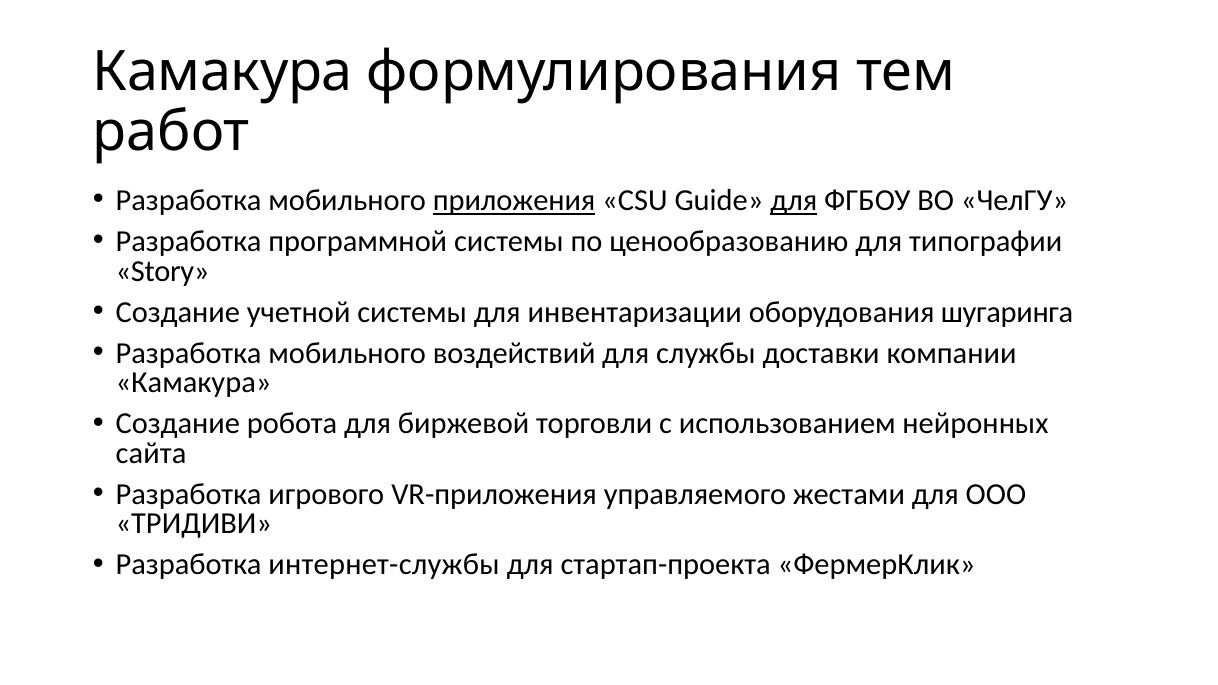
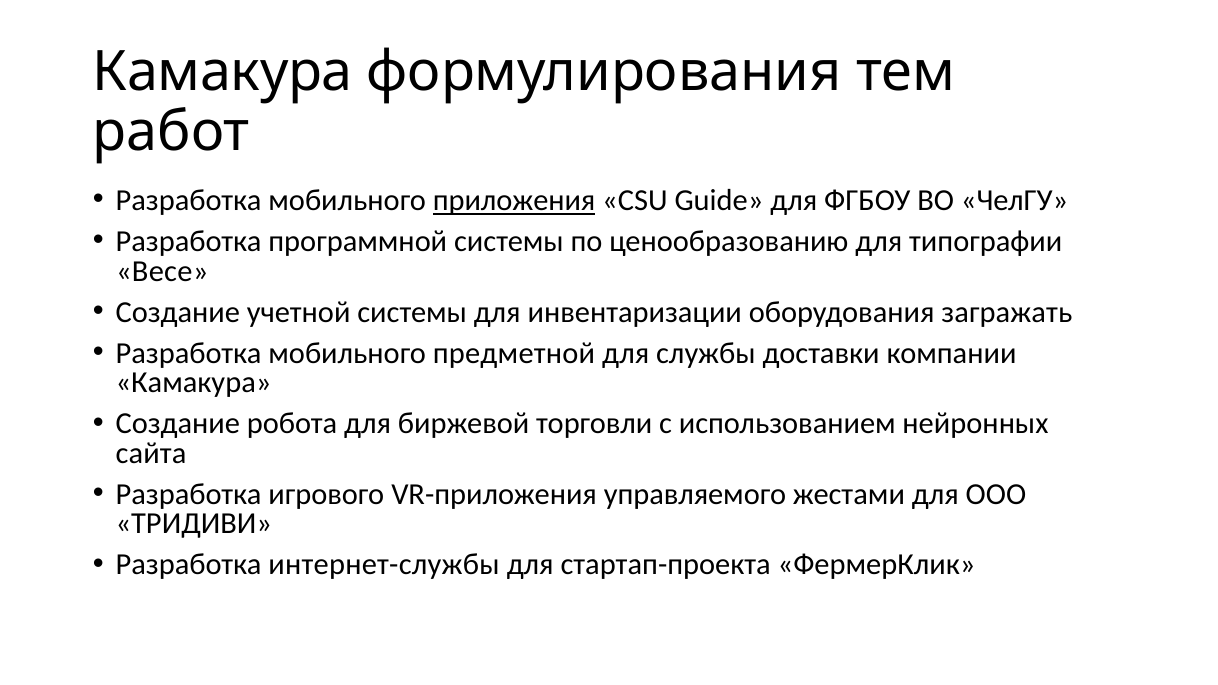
для at (794, 201) underline: present -> none
Story: Story -> Весе
шугаринга: шугаринга -> загражать
воздействий: воздействий -> предметной
